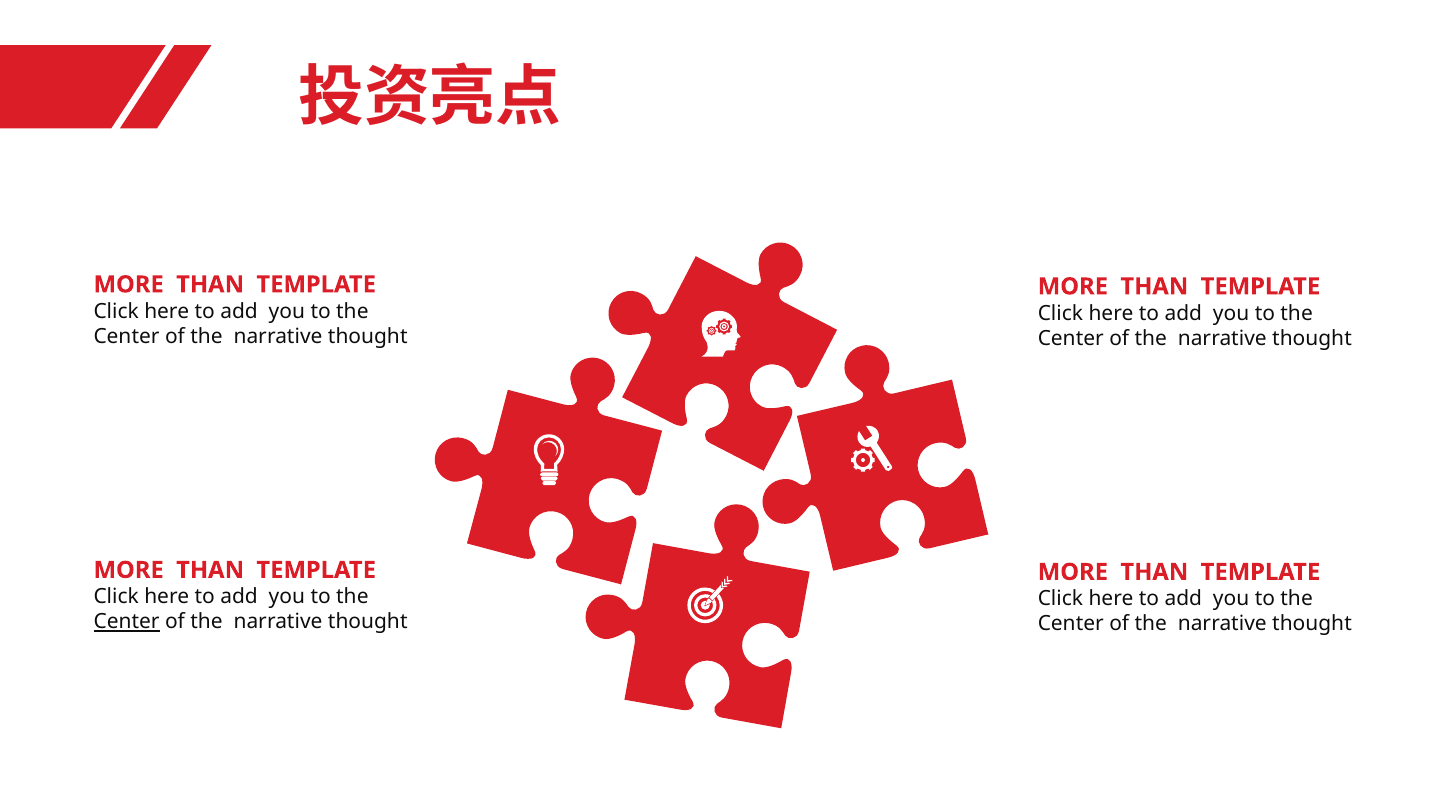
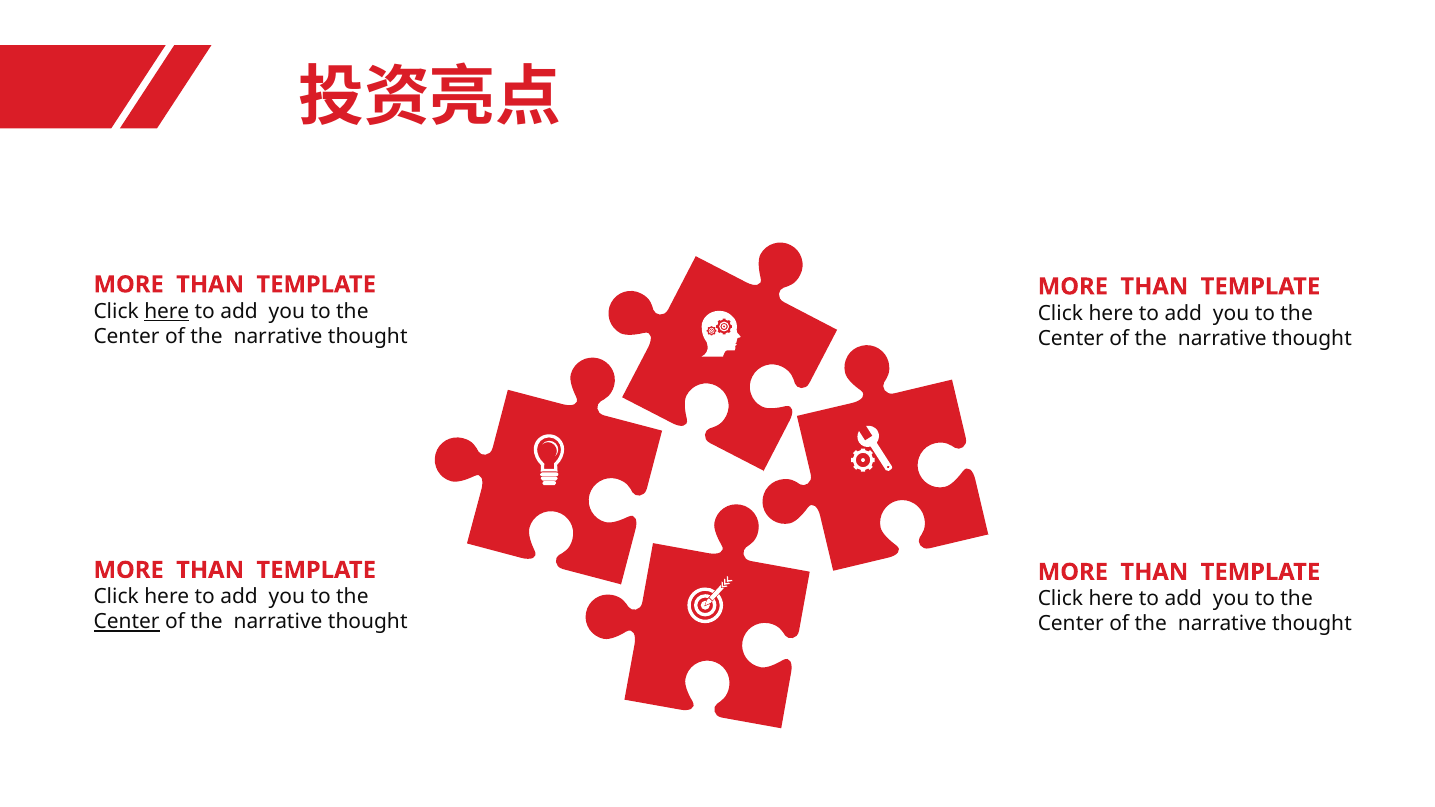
here at (167, 311) underline: none -> present
